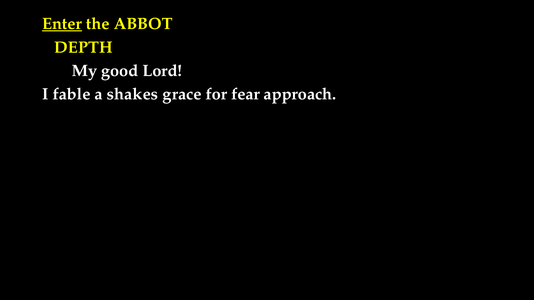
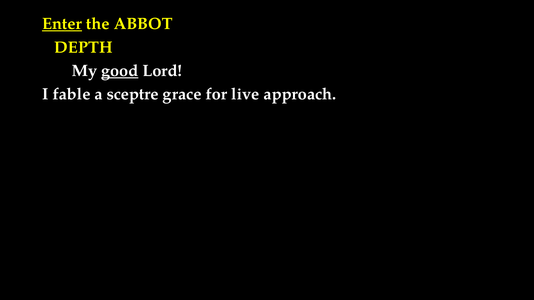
good underline: none -> present
shakes: shakes -> sceptre
fear: fear -> live
